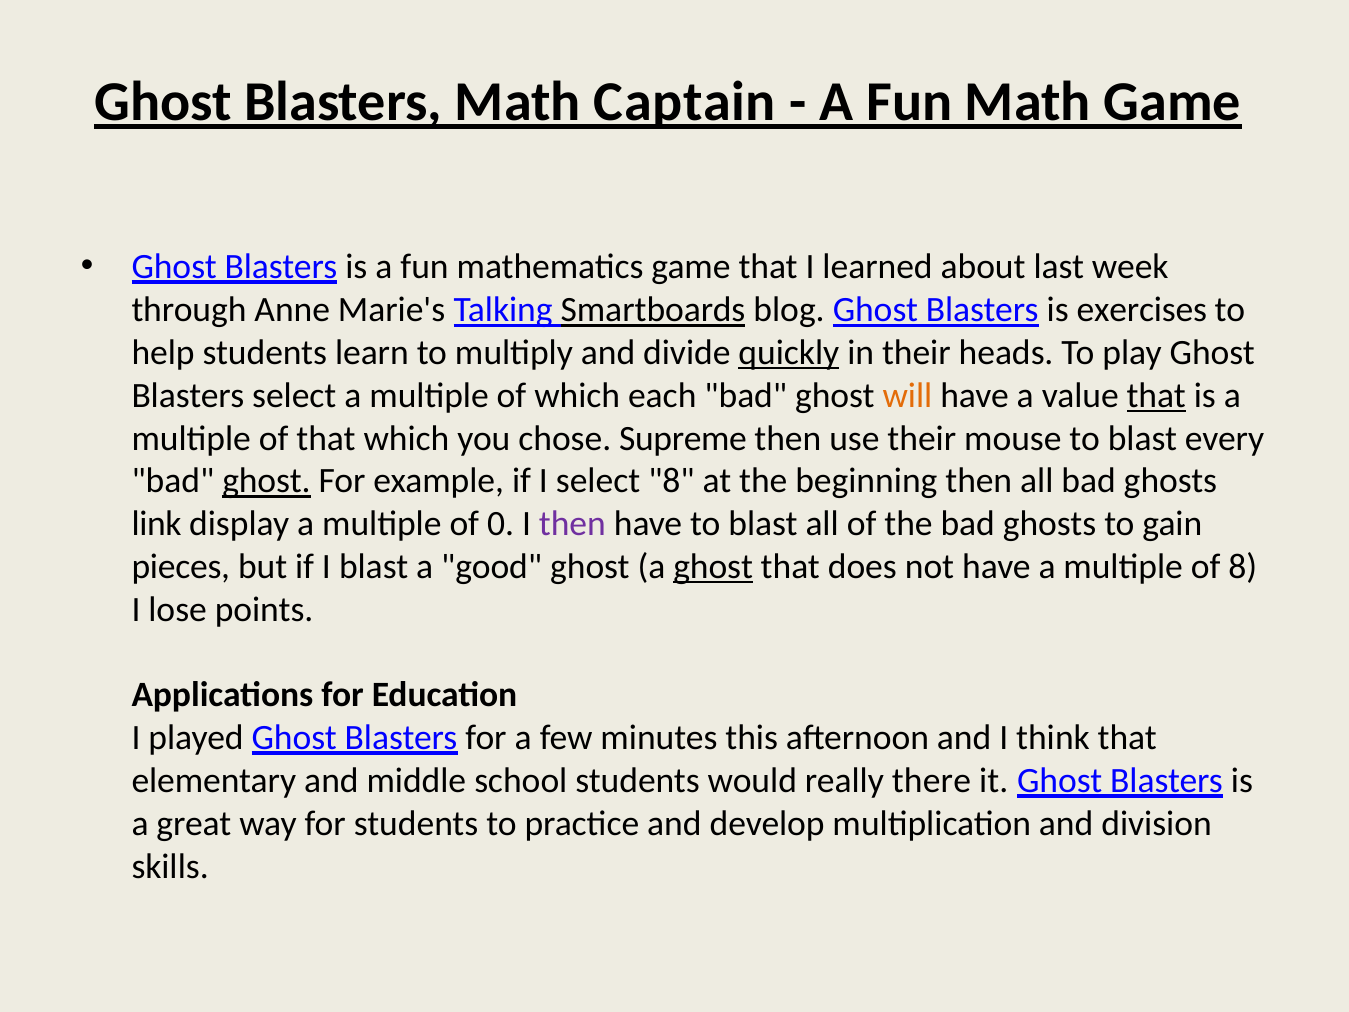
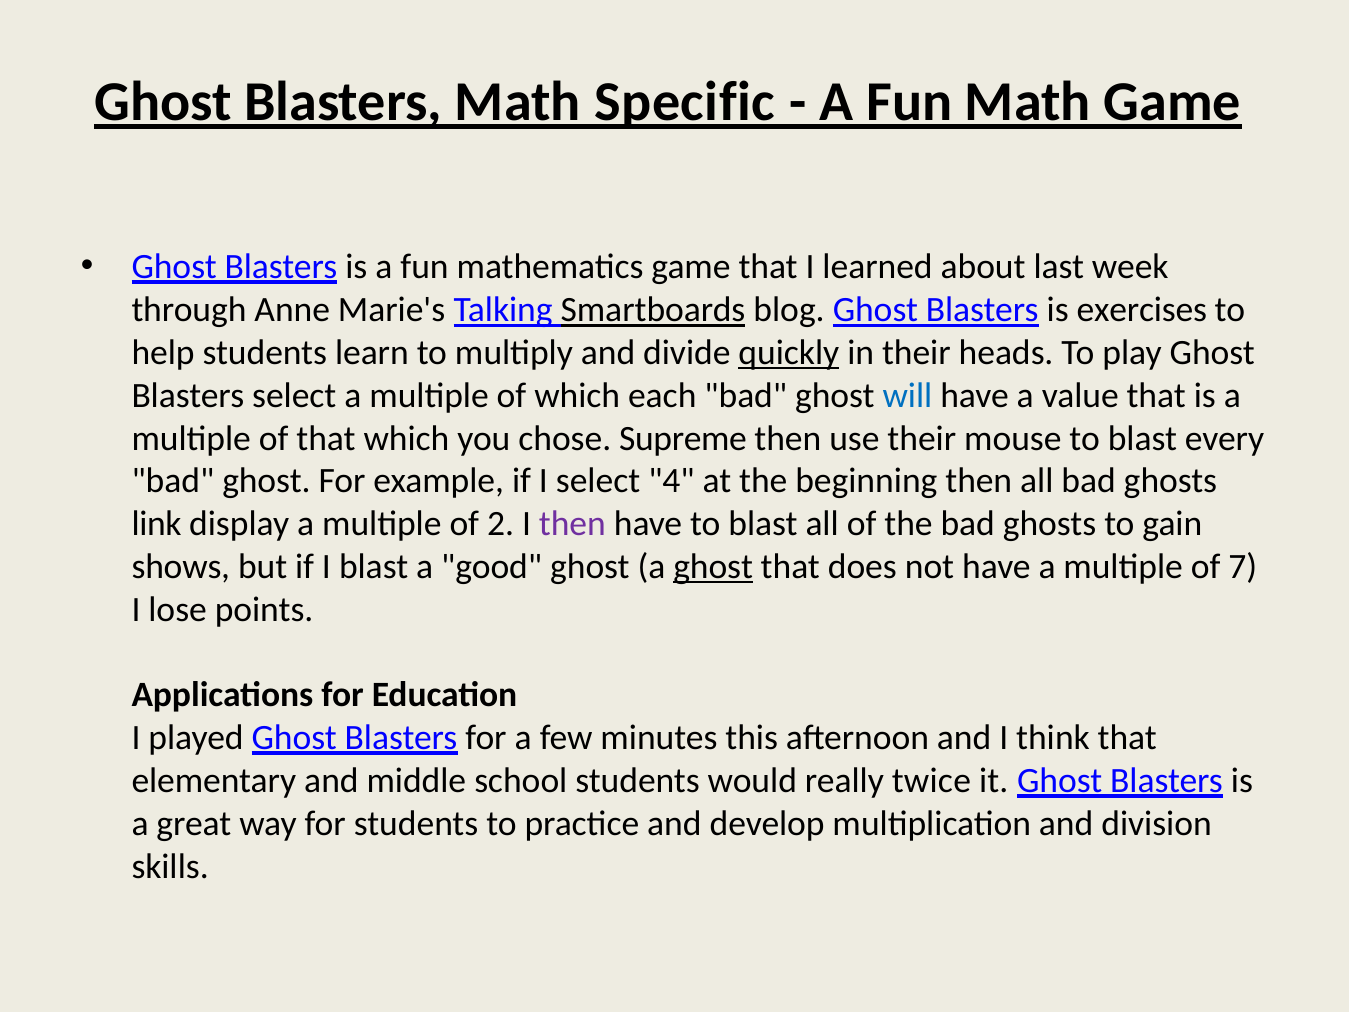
Captain: Captain -> Specific
will colour: orange -> blue
that at (1156, 396) underline: present -> none
ghost at (266, 481) underline: present -> none
select 8: 8 -> 4
0: 0 -> 2
pieces: pieces -> shows
of 8: 8 -> 7
there: there -> twice
